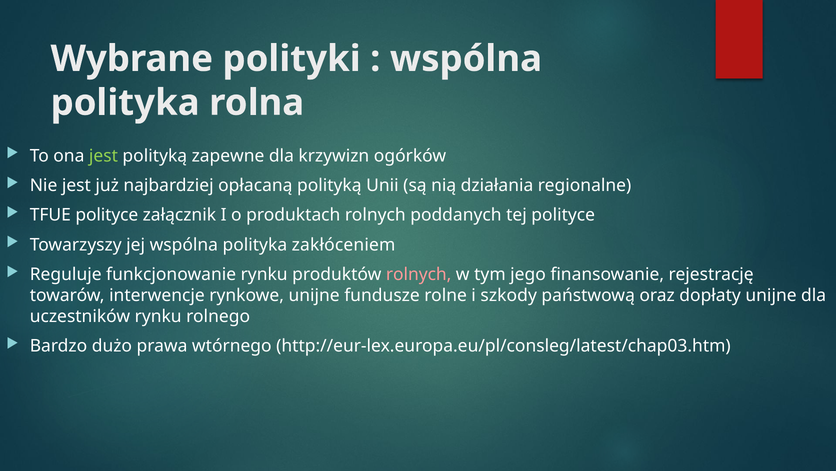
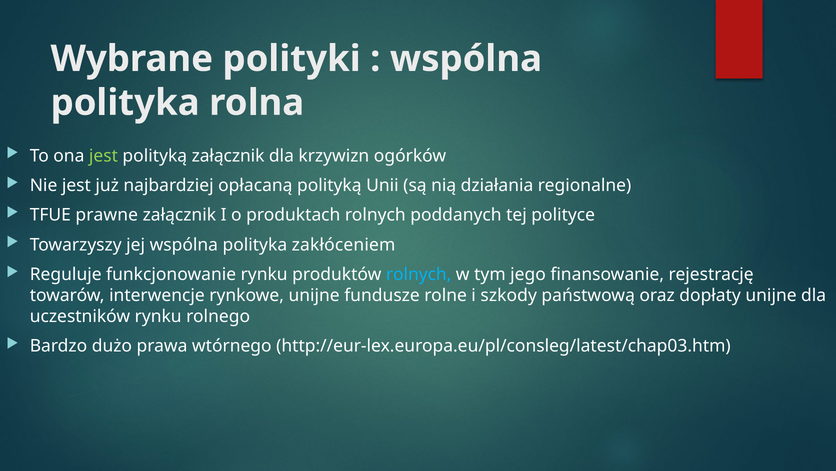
polityką zapewne: zapewne -> załącznik
TFUE polityce: polityce -> prawne
rolnych at (419, 274) colour: pink -> light blue
